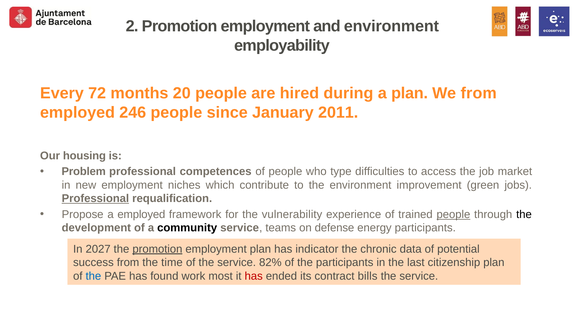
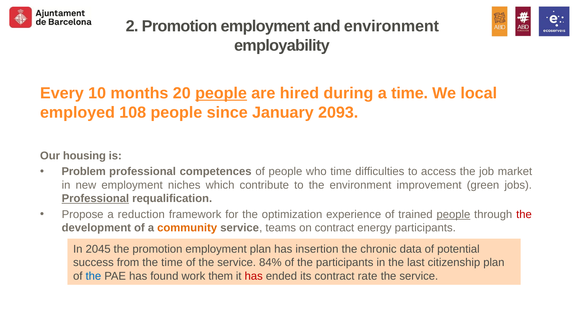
72: 72 -> 10
people at (221, 93) underline: none -> present
a plan: plan -> time
We from: from -> local
246: 246 -> 108
2011: 2011 -> 2093
who type: type -> time
a employed: employed -> reduction
vulnerability: vulnerability -> optimization
the at (524, 214) colour: black -> red
community colour: black -> orange
on defense: defense -> contract
2027: 2027 -> 2045
promotion at (157, 249) underline: present -> none
indicator: indicator -> insertion
82%: 82% -> 84%
most: most -> them
bills: bills -> rate
